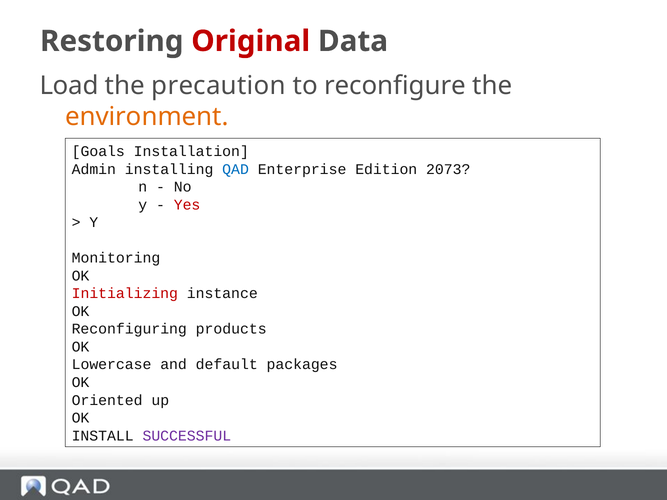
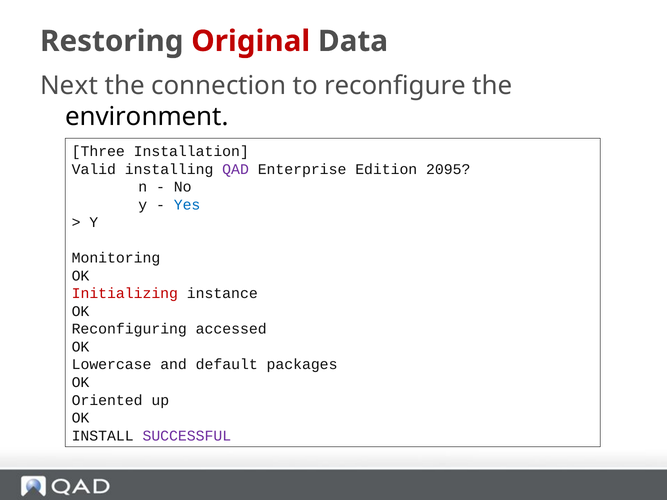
Load: Load -> Next
precaution: precaution -> connection
environment colour: orange -> black
Goals: Goals -> Three
Admin: Admin -> Valid
QAD colour: blue -> purple
2073: 2073 -> 2095
Yes colour: red -> blue
products: products -> accessed
